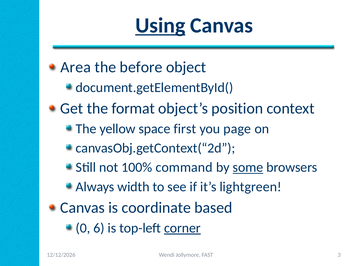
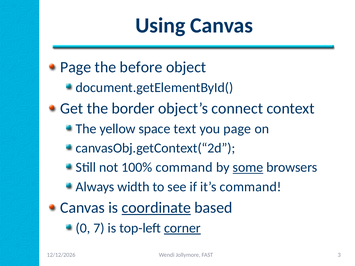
Using underline: present -> none
Area at (76, 67): Area -> Page
format: format -> border
position: position -> connect
first: first -> text
it’s lightgreen: lightgreen -> command
coordinate underline: none -> present
6: 6 -> 7
